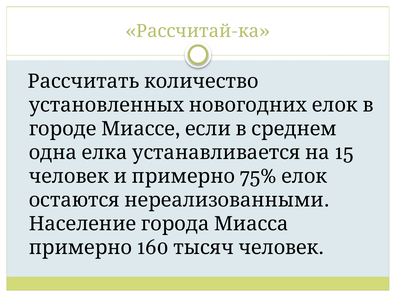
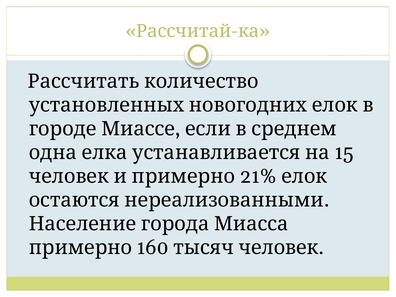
75%: 75% -> 21%
